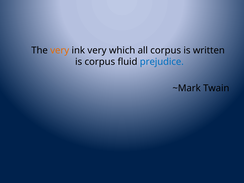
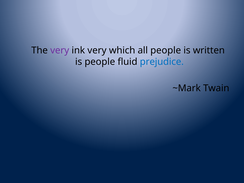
very at (60, 50) colour: orange -> purple
all corpus: corpus -> people
is corpus: corpus -> people
